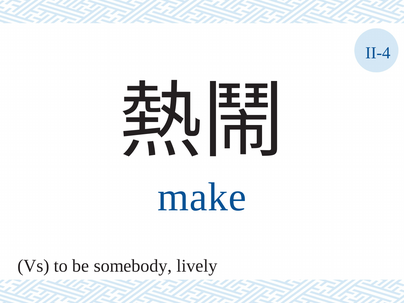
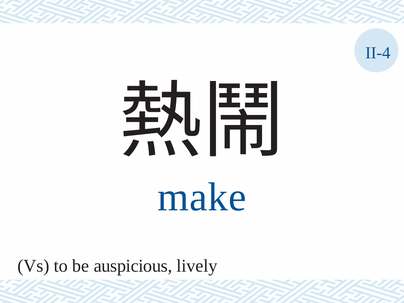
somebody: somebody -> auspicious
